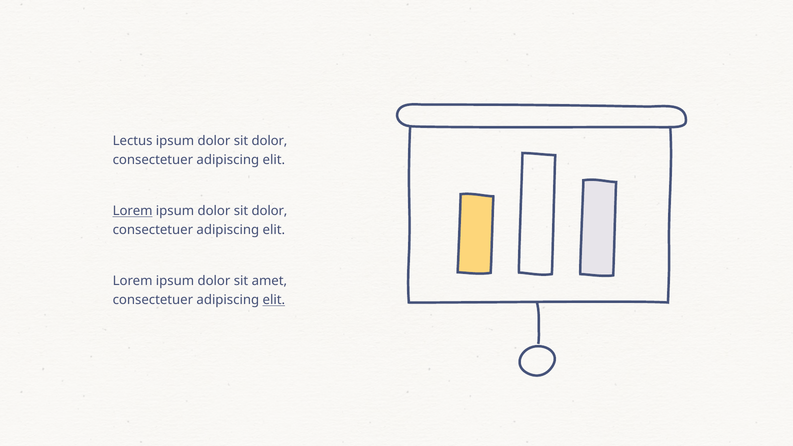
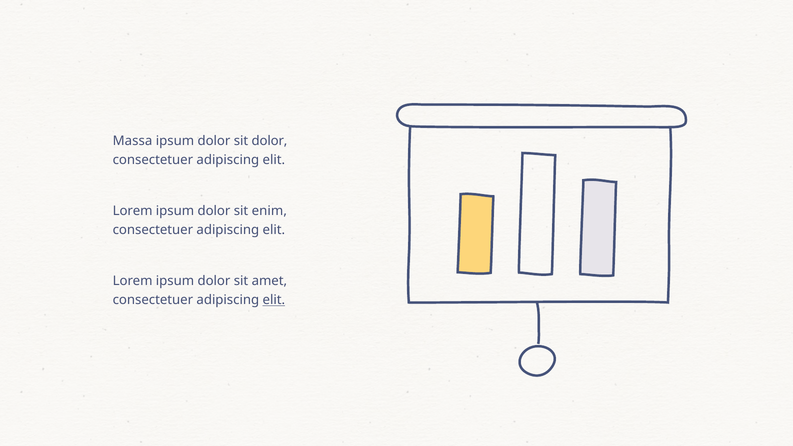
Lectus: Lectus -> Massa
Lorem at (133, 211) underline: present -> none
dolor at (269, 211): dolor -> enim
